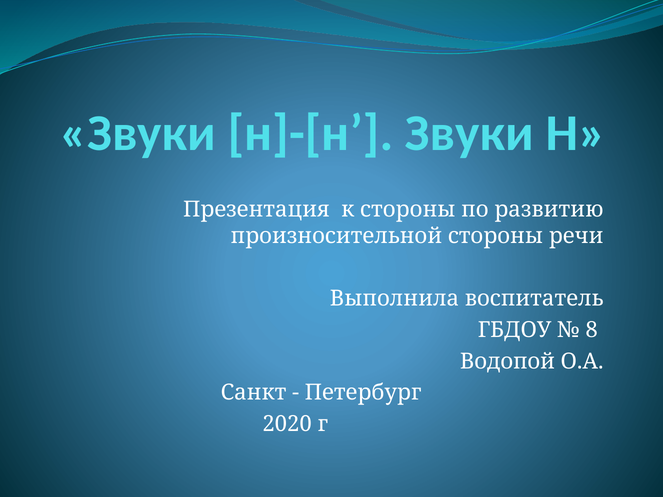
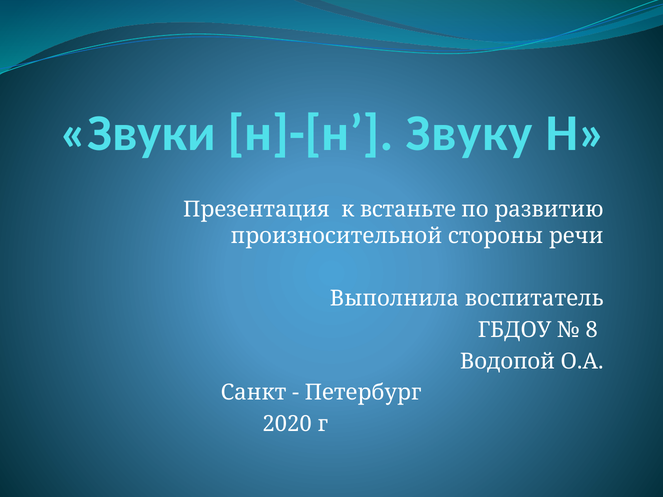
н]-[н Звуки: Звуки -> Звуку
к стороны: стороны -> встаньте
